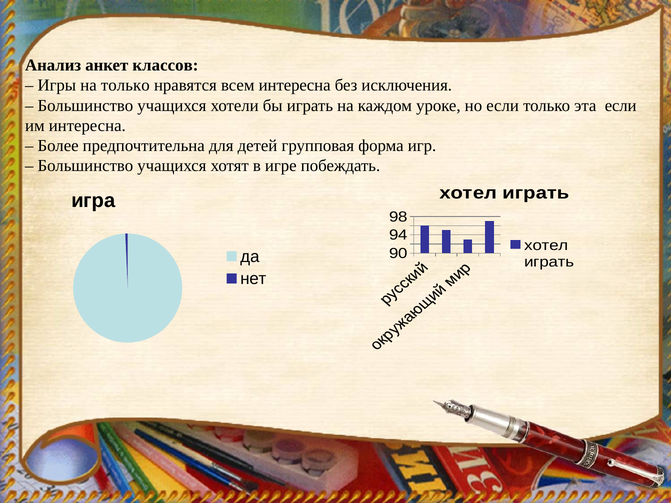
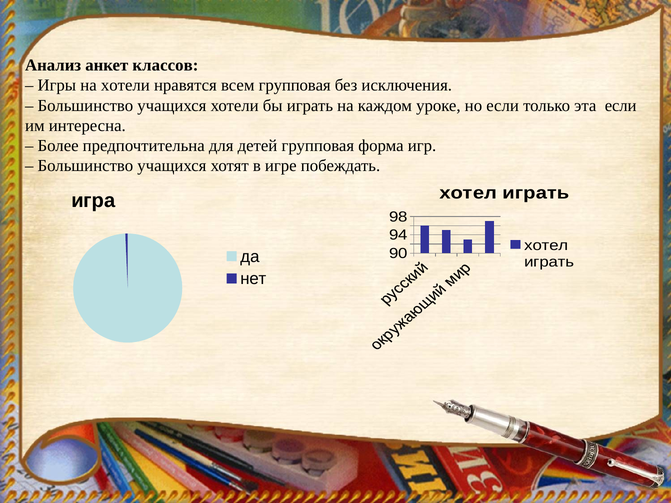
на только: только -> хотели
всем интересна: интересна -> групповая
